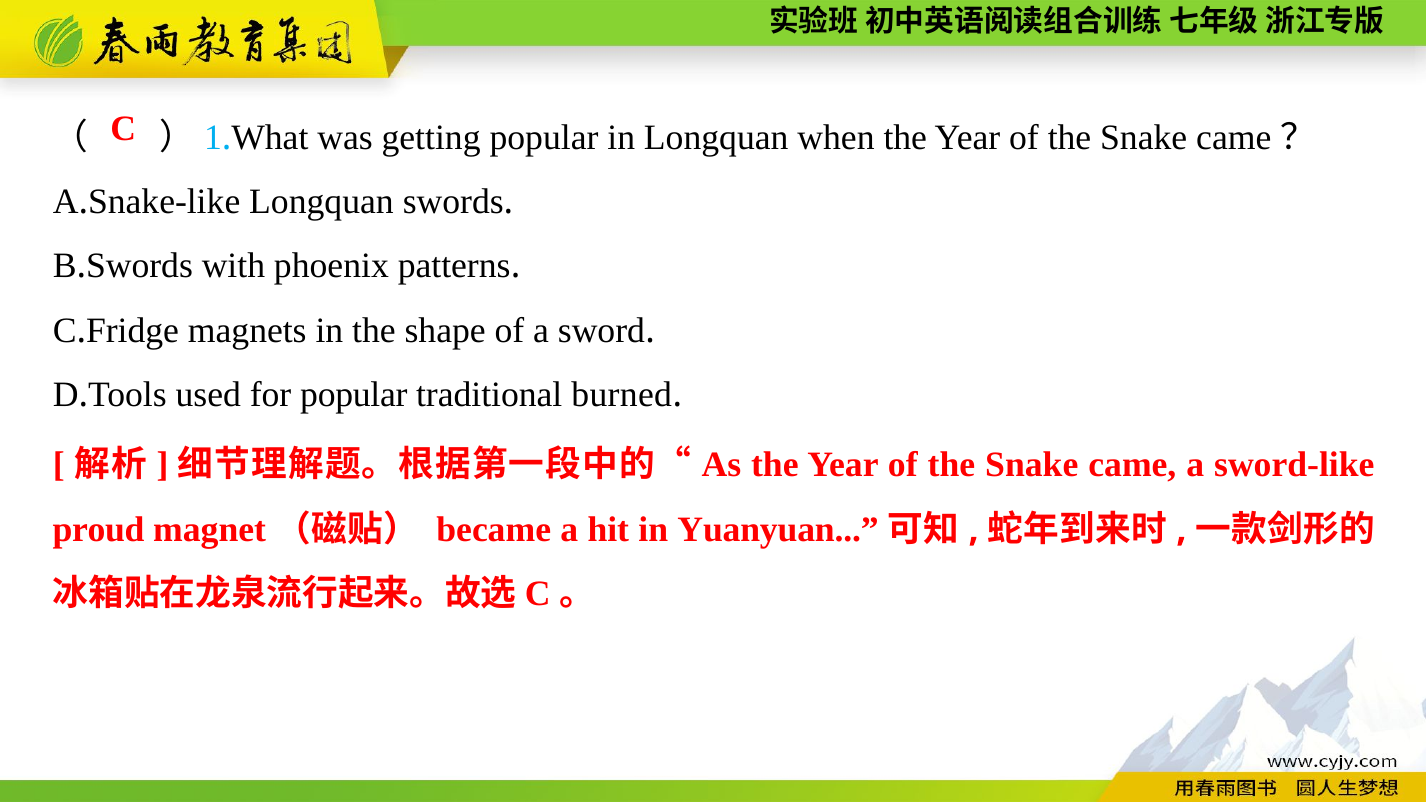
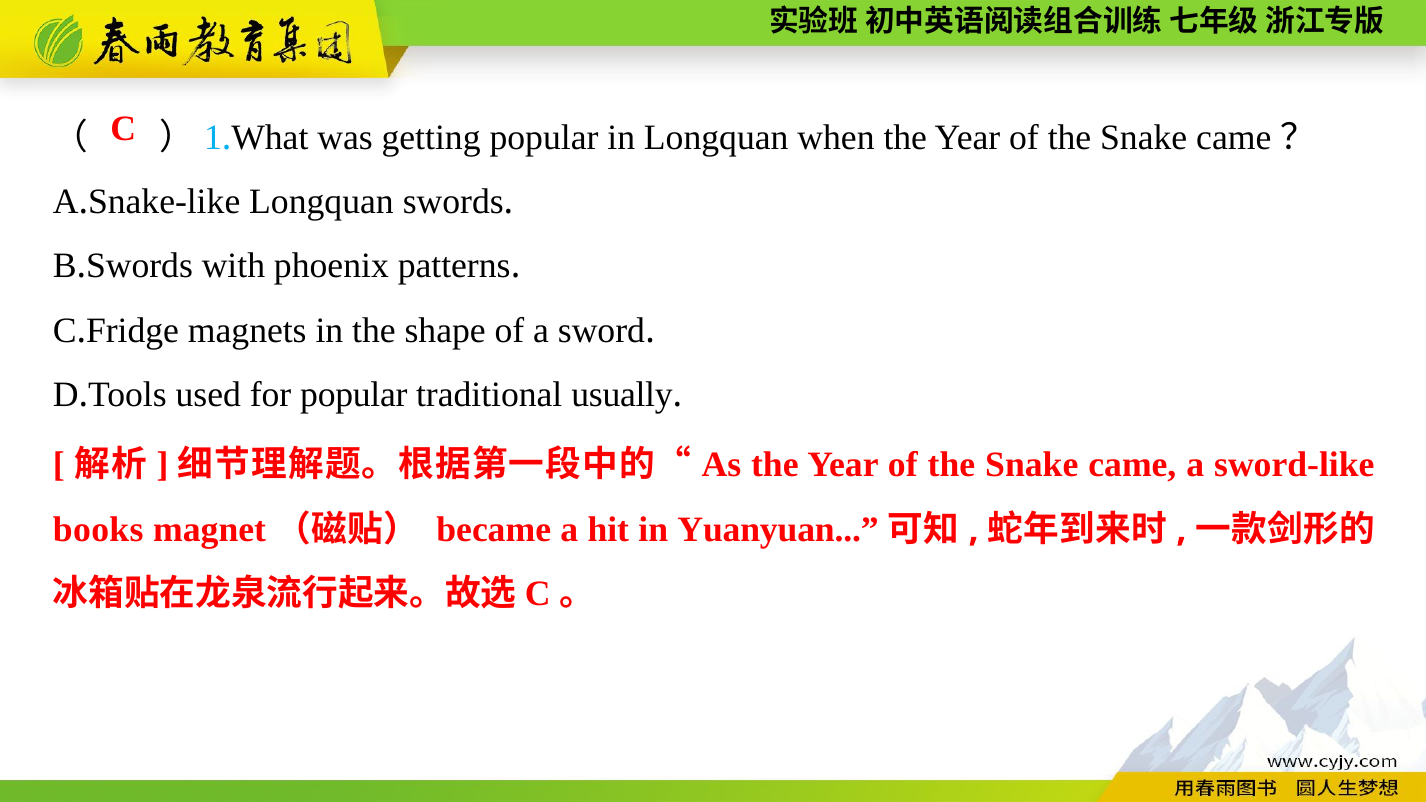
burned: burned -> usually
proud: proud -> books
